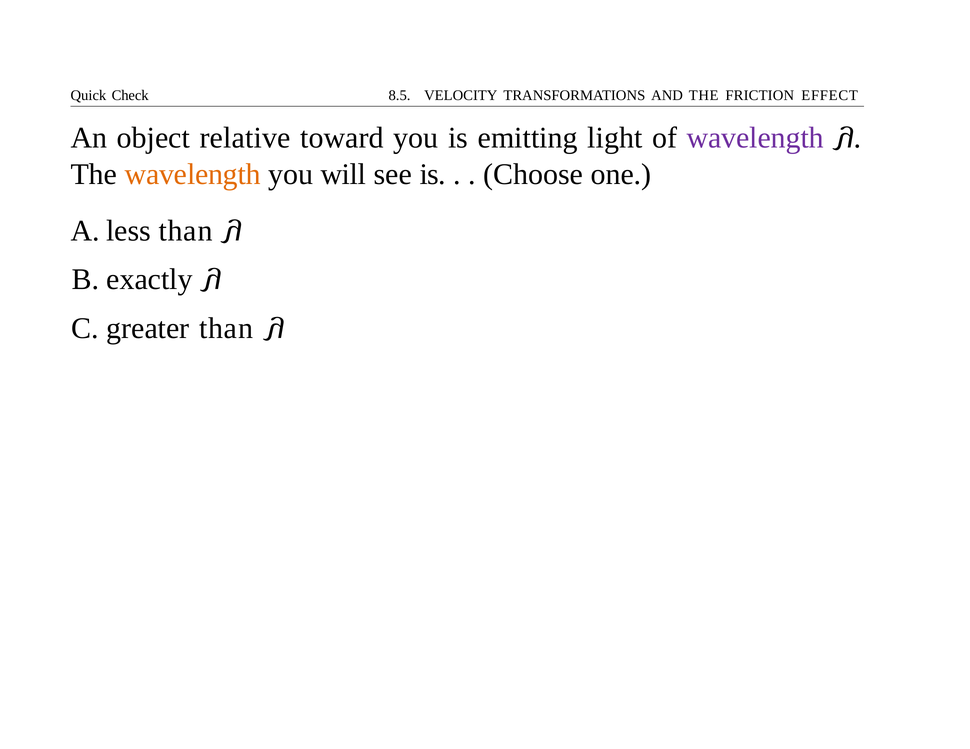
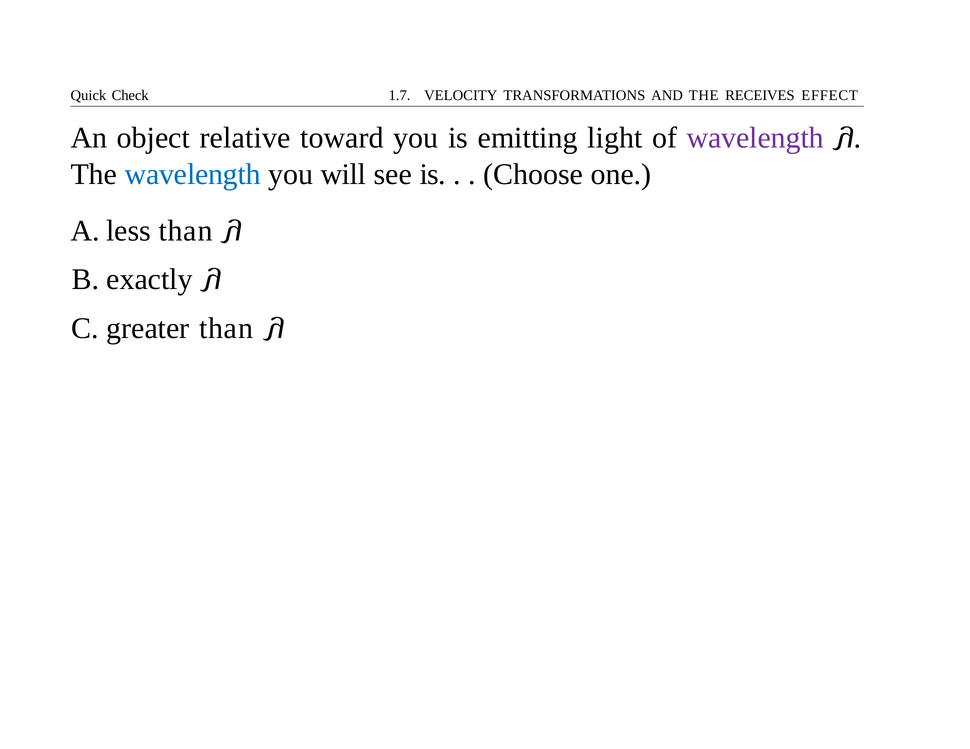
8.5: 8.5 -> 1.7
FRICTION: FRICTION -> RECEIVES
wavelength at (193, 174) colour: orange -> blue
